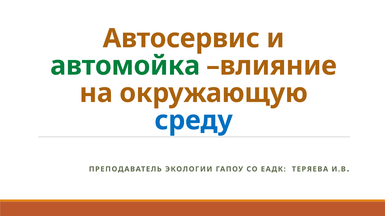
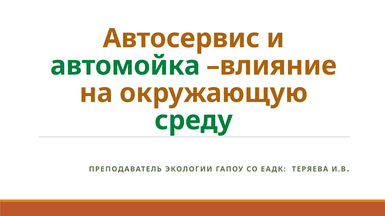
среду colour: blue -> green
